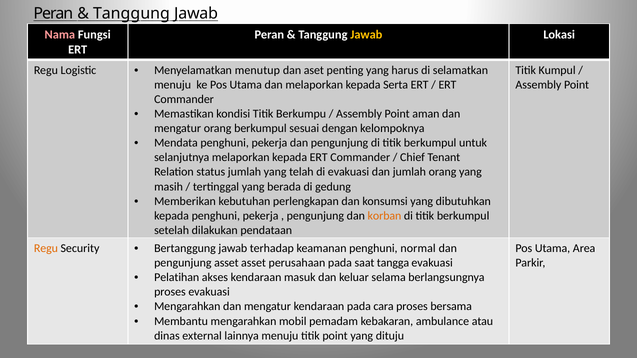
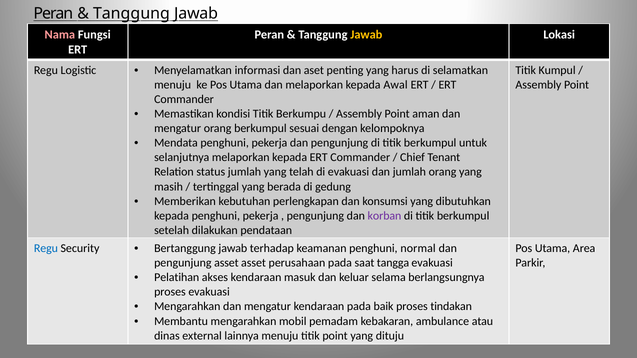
menutup: menutup -> informasi
Serta: Serta -> Awal
korban colour: orange -> purple
Regu at (46, 249) colour: orange -> blue
cara: cara -> baik
bersama: bersama -> tindakan
